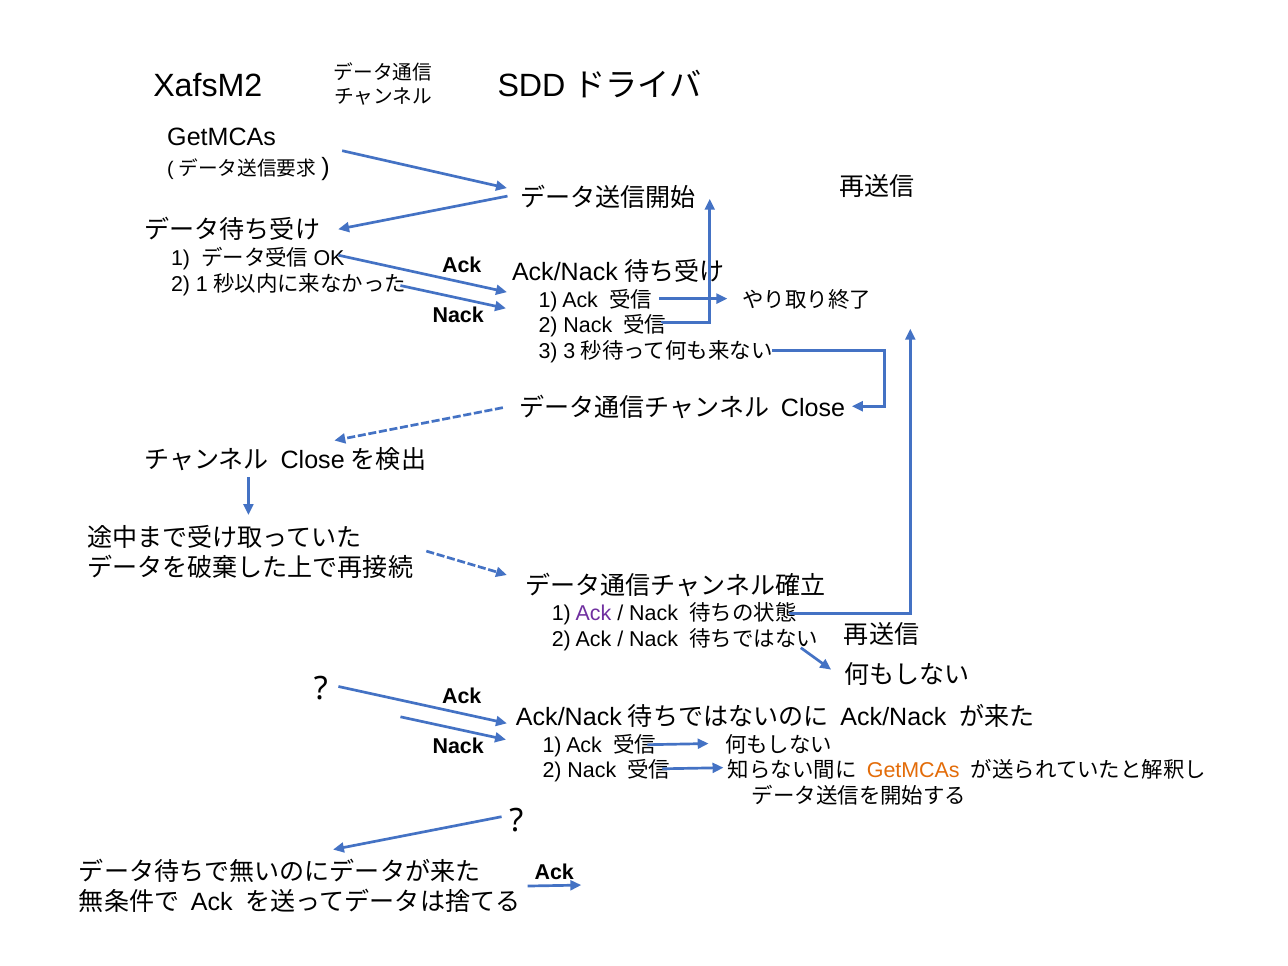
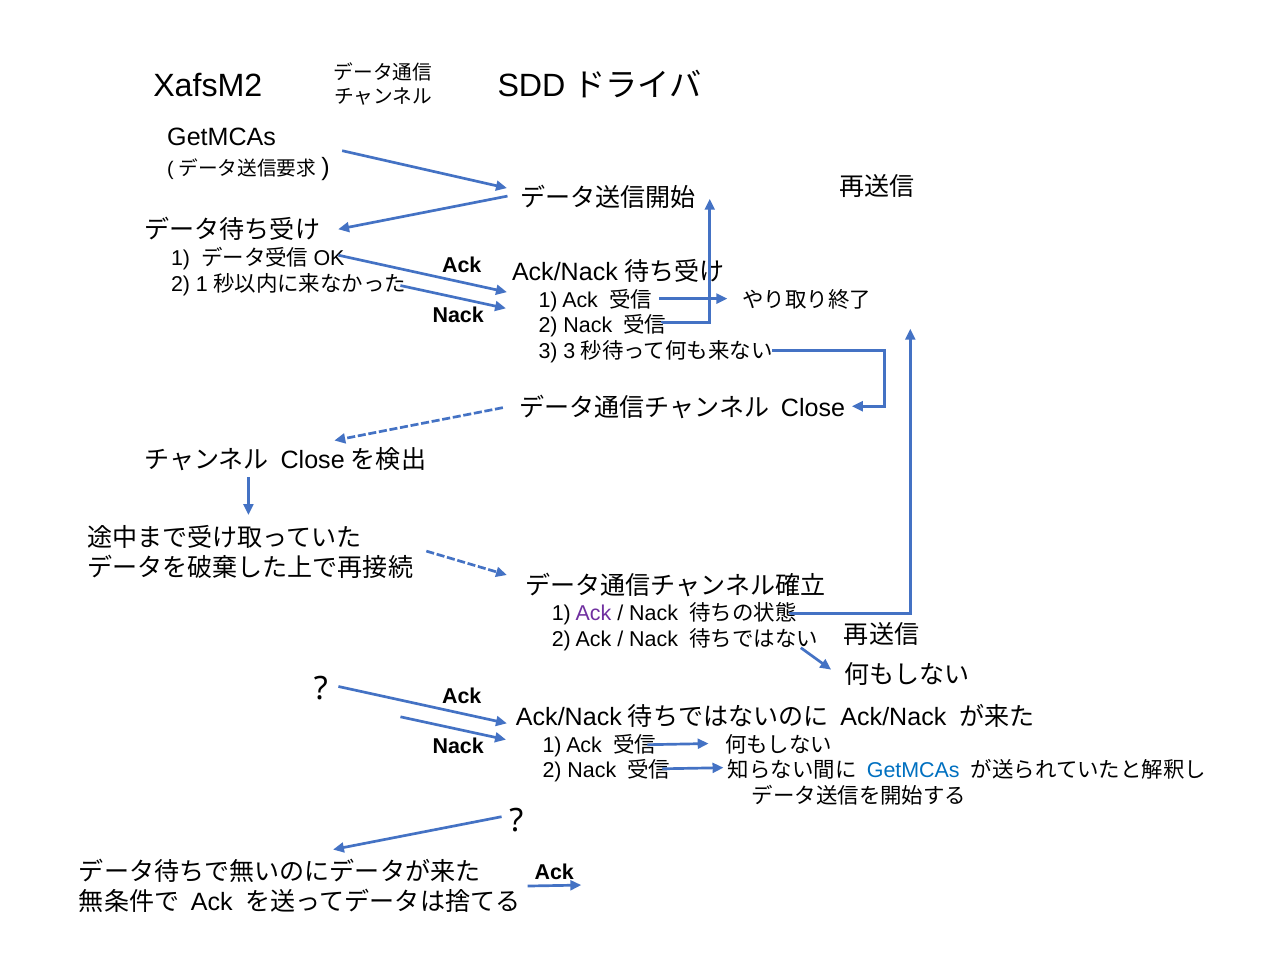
GetMCAs at (913, 771) colour: orange -> blue
